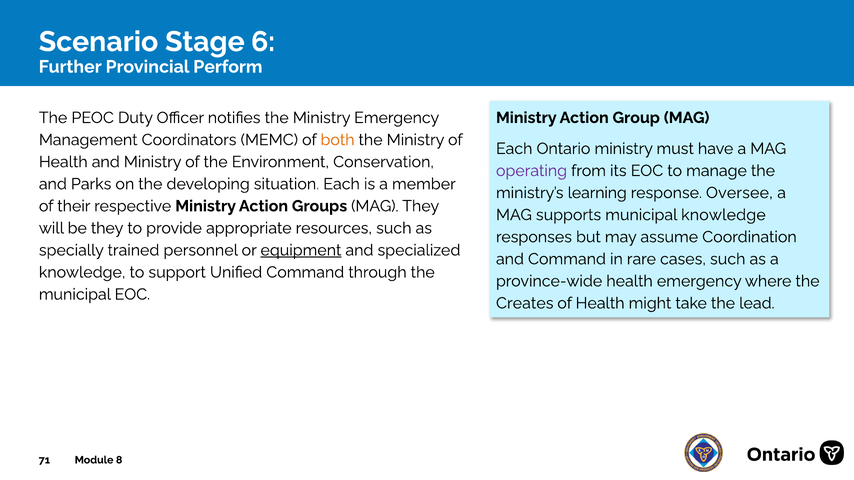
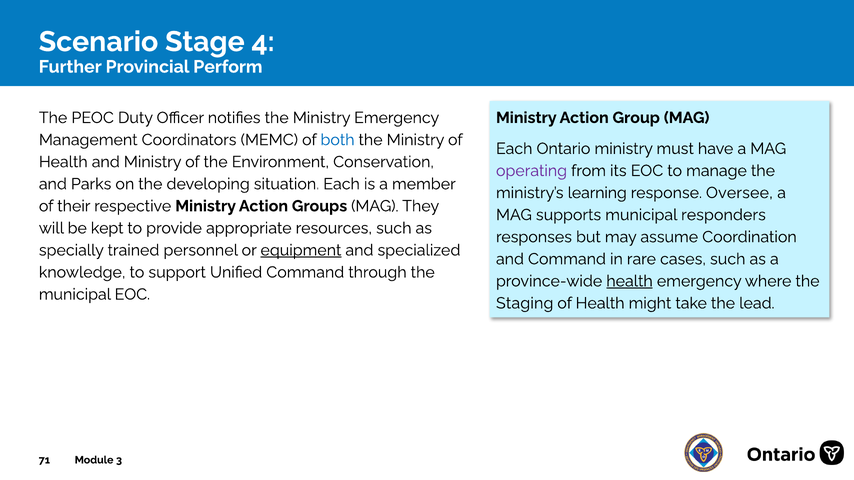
6: 6 -> 4
both colour: orange -> blue
municipal knowledge: knowledge -> responders
be they: they -> kept
health at (630, 281) underline: none -> present
Creates: Creates -> Staging
8: 8 -> 3
